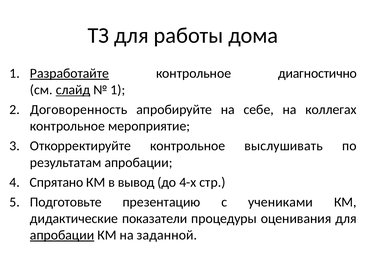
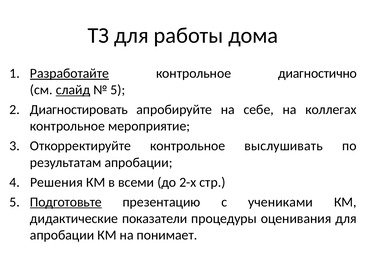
1 at (118, 90): 1 -> 5
Договоренность: Договоренность -> Диагностировать
Спрятано: Спрятано -> Решения
вывод: вывод -> всеми
4-х: 4-х -> 2-х
Подготовьте underline: none -> present
апробации at (62, 235) underline: present -> none
заданной: заданной -> понимает
